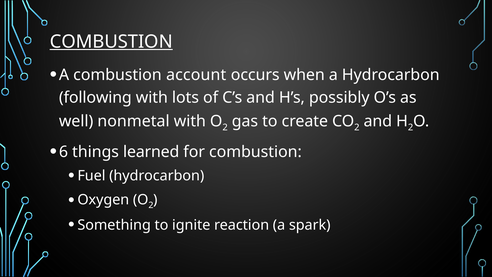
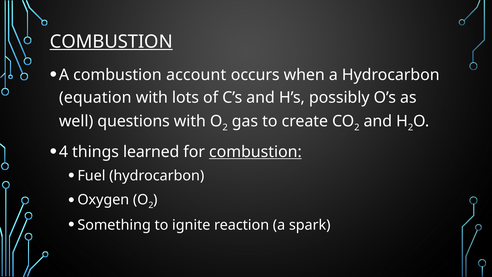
following: following -> equation
nonmetal: nonmetal -> questions
6: 6 -> 4
combustion at (255, 152) underline: none -> present
